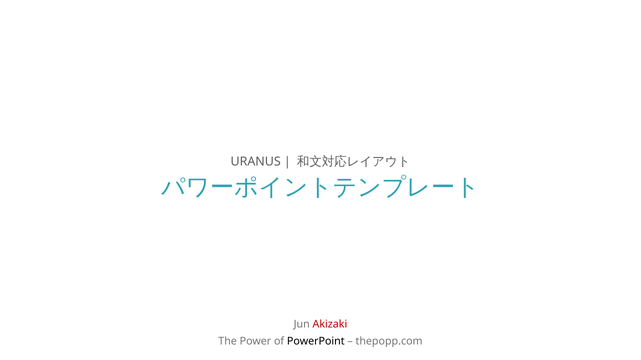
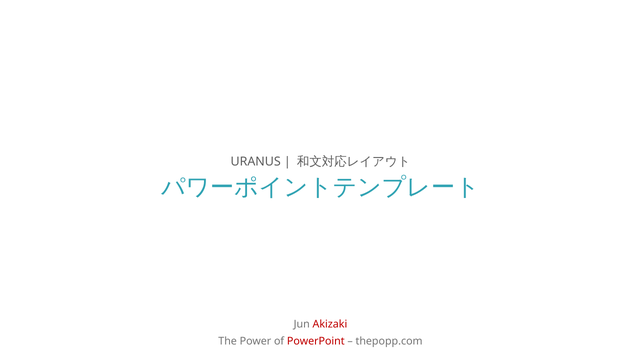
PowerPoint colour: black -> red
